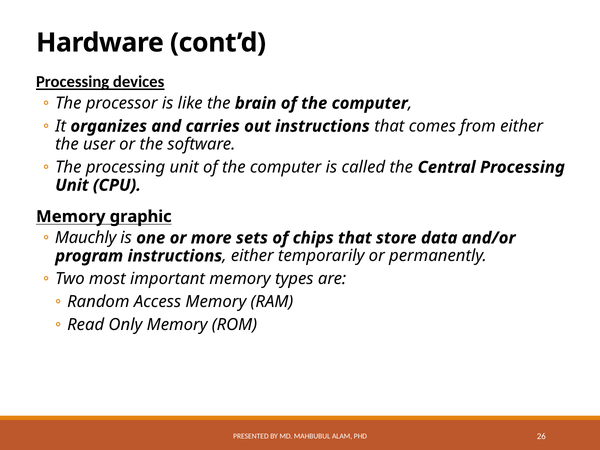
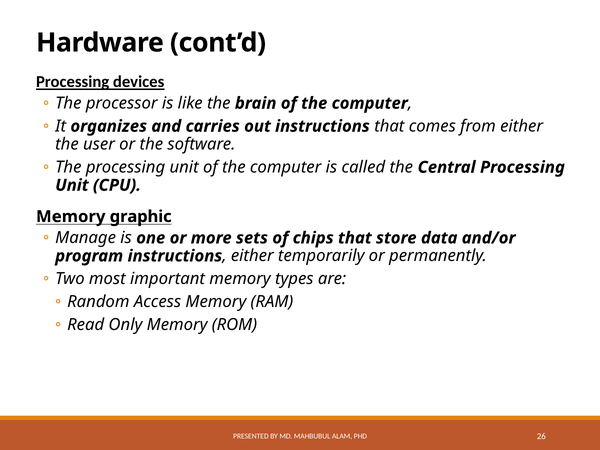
Mauchly: Mauchly -> Manage
